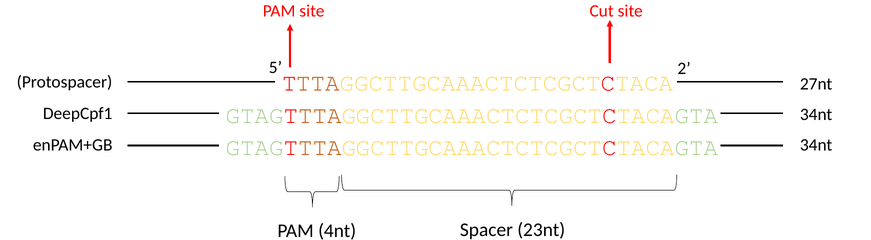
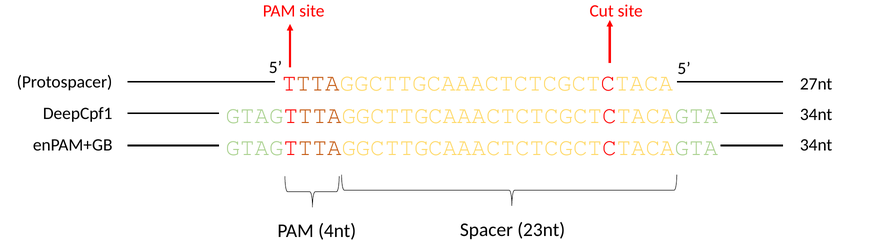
5 2: 2 -> 5
